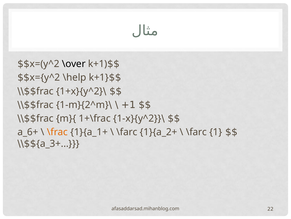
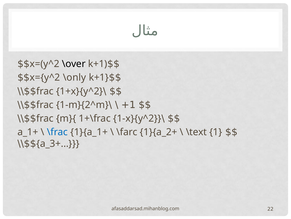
\help: \help -> \only
a_6+: a_6+ -> a_1+
\frac colour: orange -> blue
\farc at (196, 132): \farc -> \text
